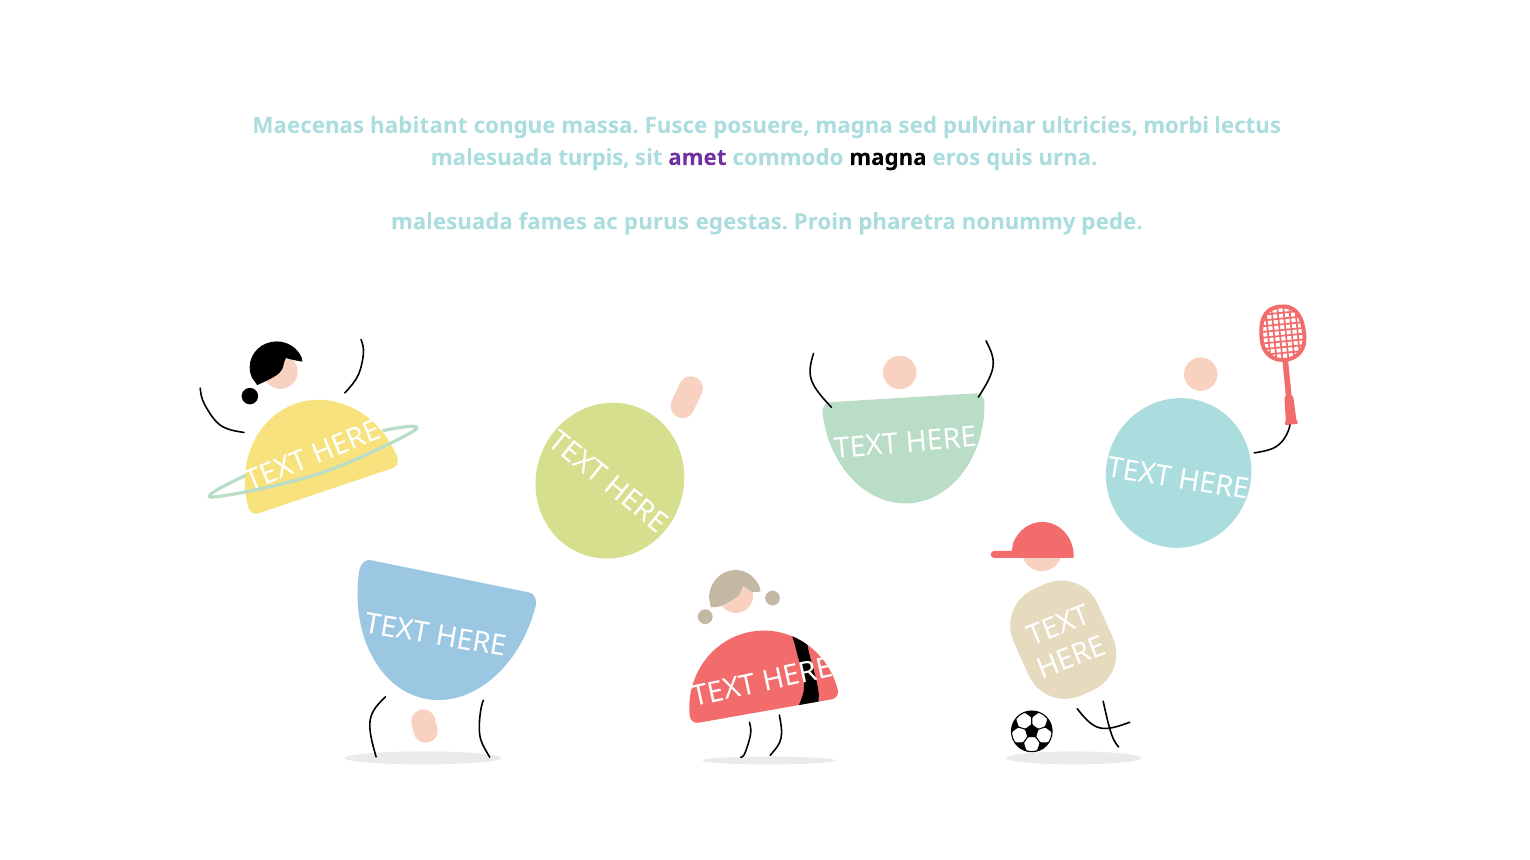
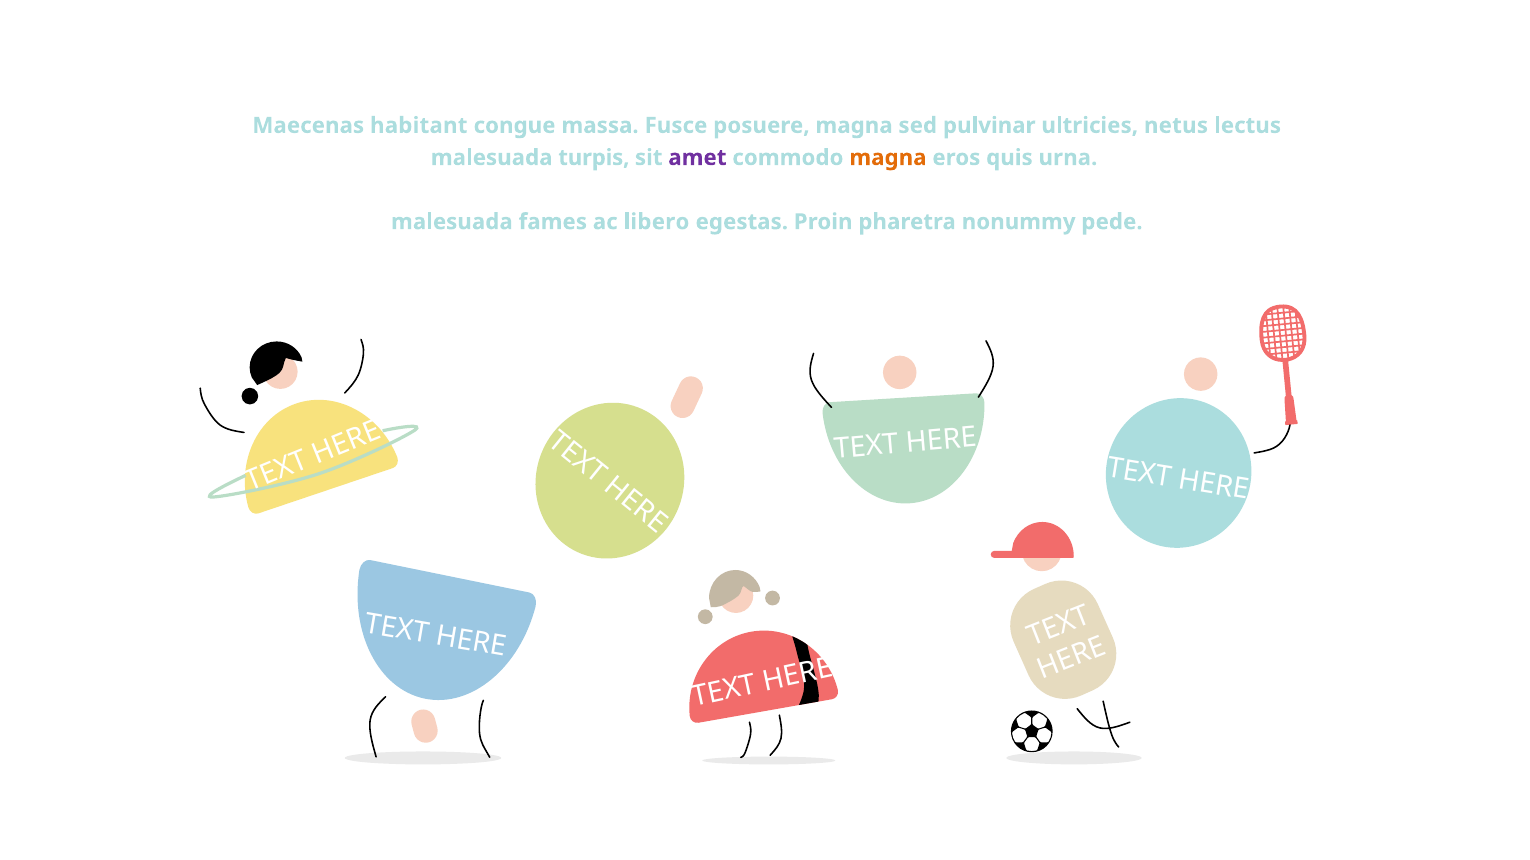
morbi: morbi -> netus
magna at (888, 158) colour: black -> orange
purus: purus -> libero
